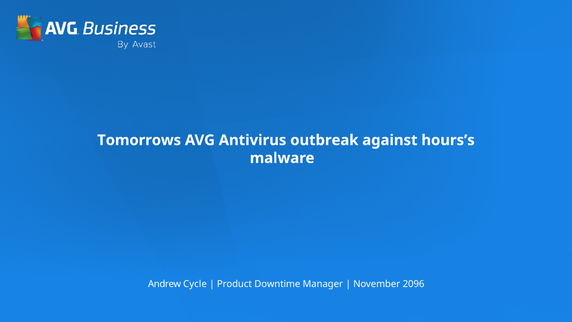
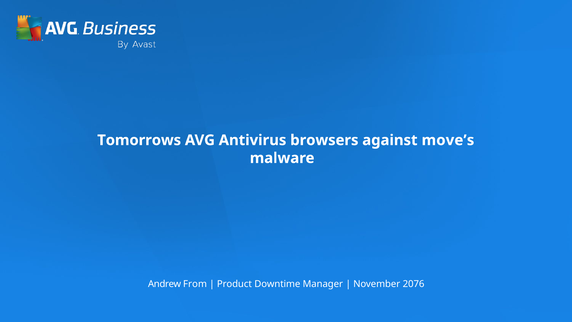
outbreak: outbreak -> browsers
hours’s: hours’s -> move’s
Cycle: Cycle -> From
2096: 2096 -> 2076
